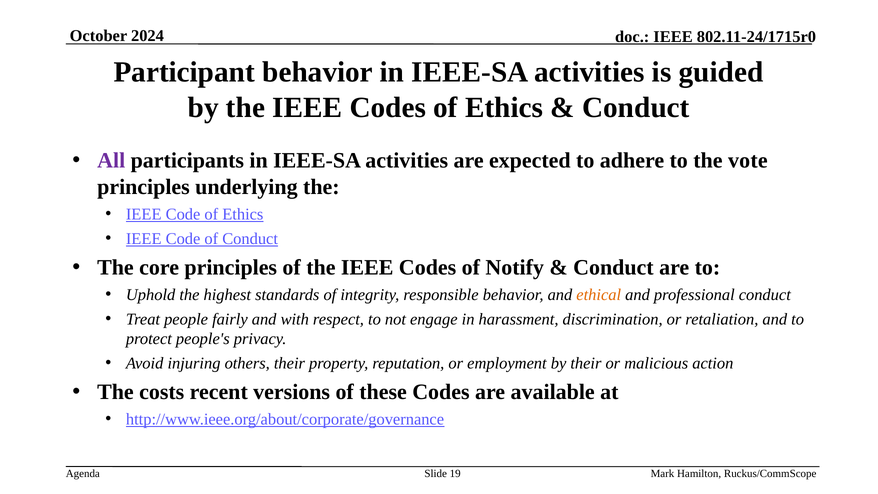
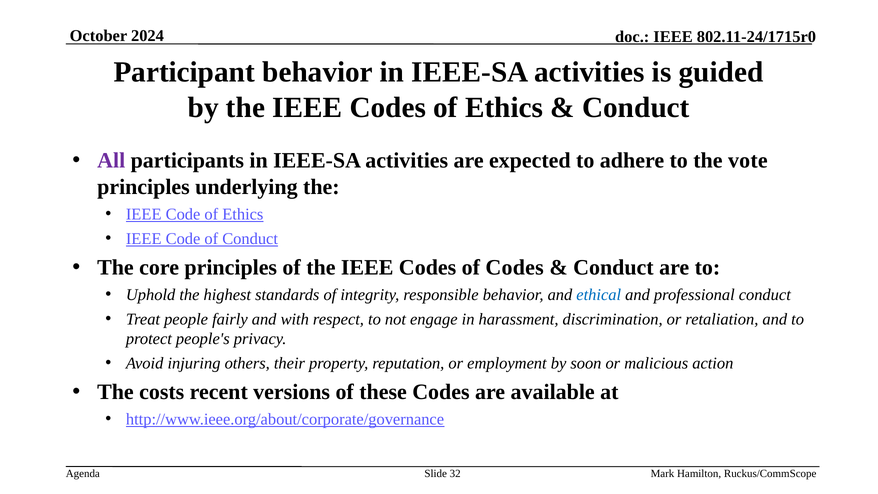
of Notify: Notify -> Codes
ethical colour: orange -> blue
by their: their -> soon
19: 19 -> 32
